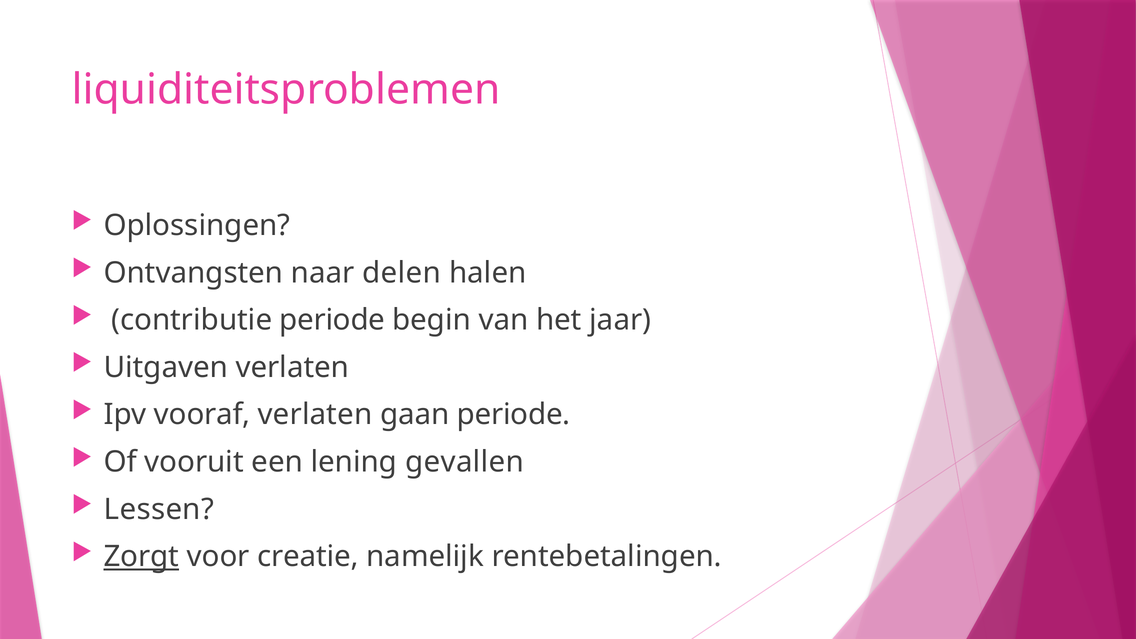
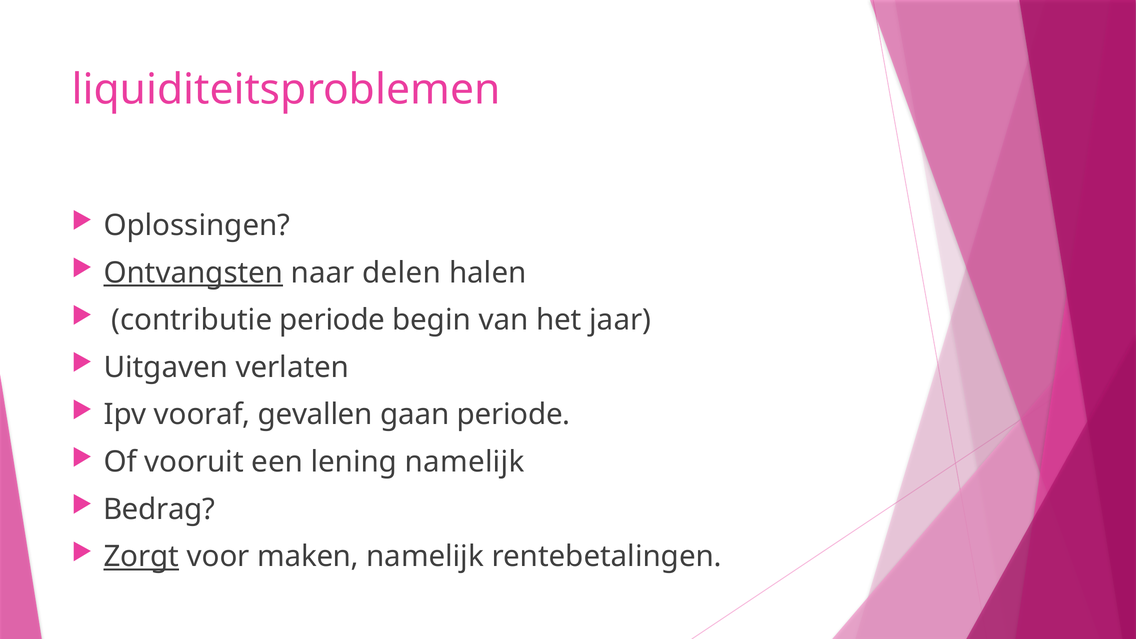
Ontvangsten underline: none -> present
vooraf verlaten: verlaten -> gevallen
lening gevallen: gevallen -> namelijk
Lessen: Lessen -> Bedrag
creatie: creatie -> maken
